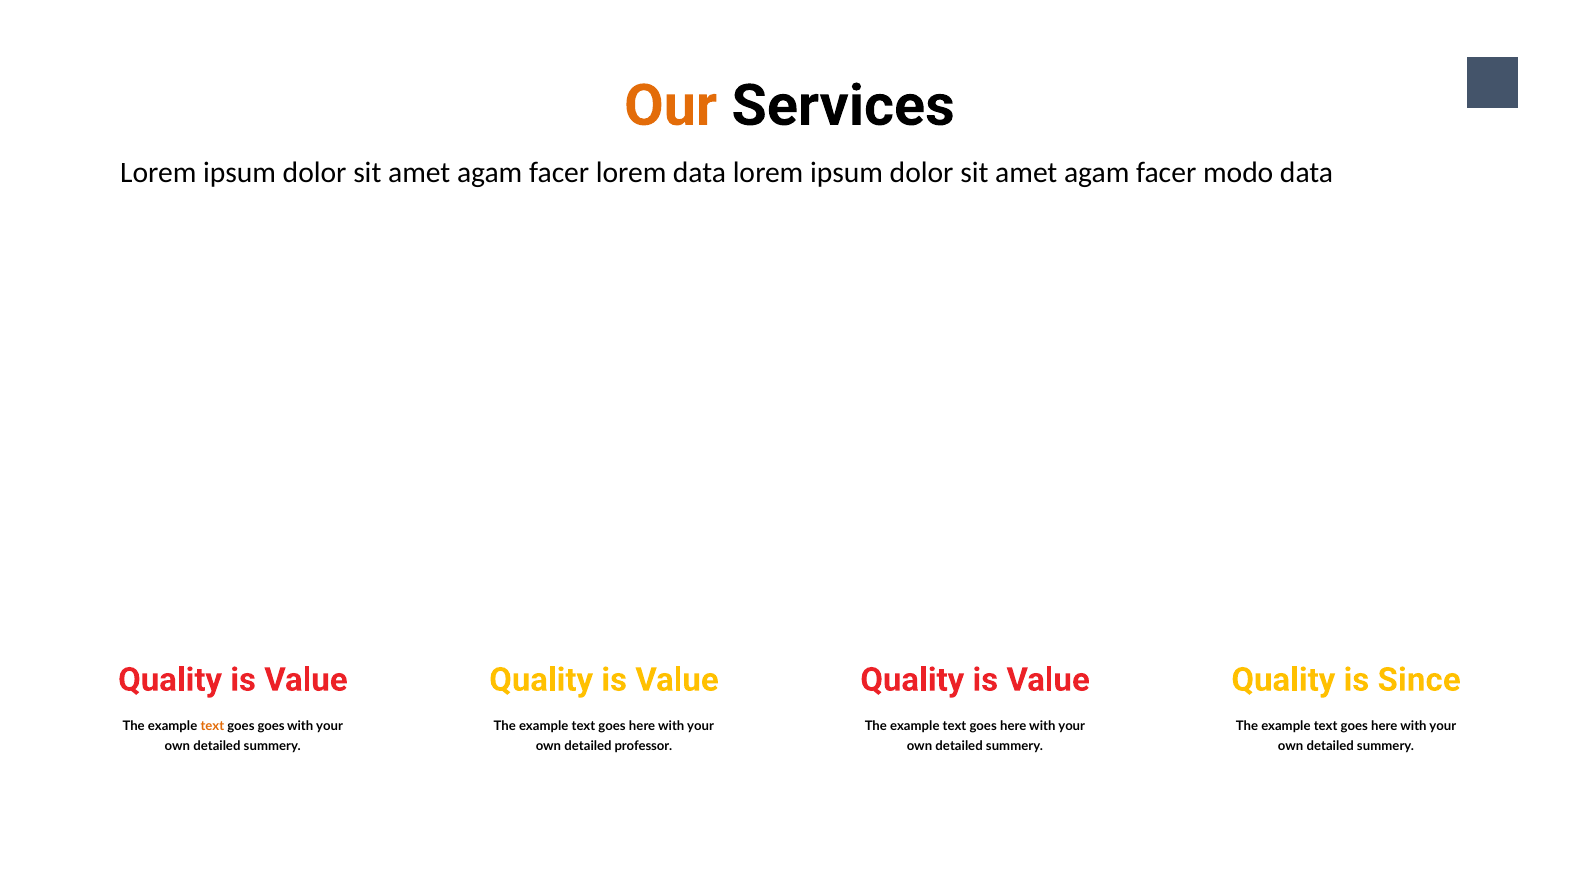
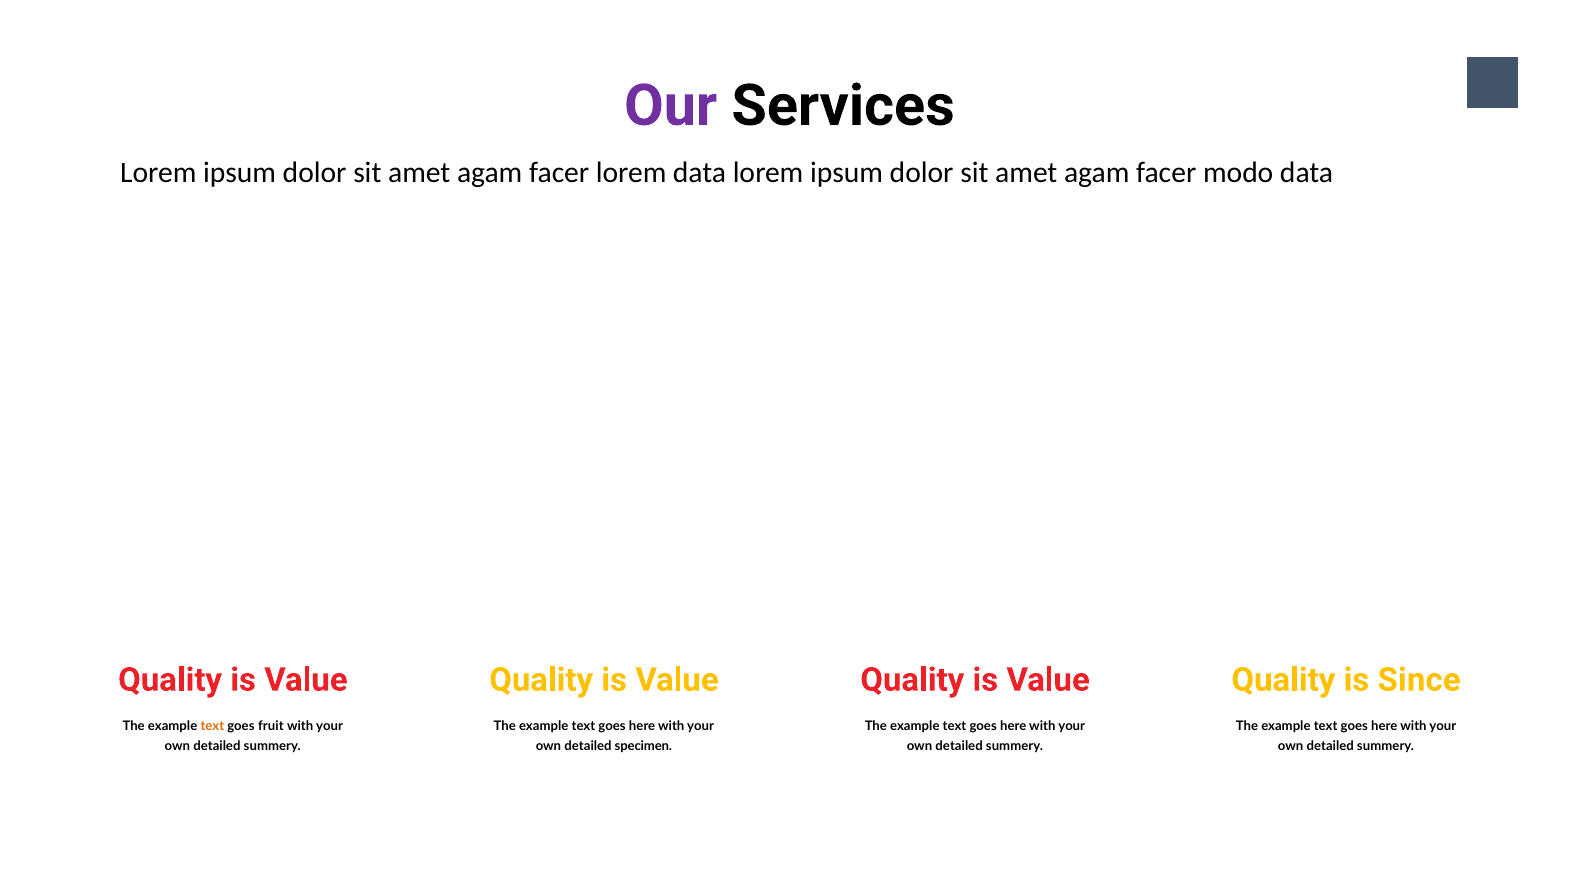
Our colour: orange -> purple
goes goes: goes -> fruit
professor: professor -> specimen
